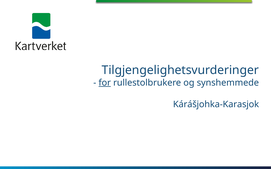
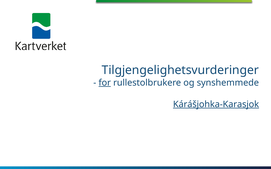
Kárášjohka-Karasjok underline: none -> present
